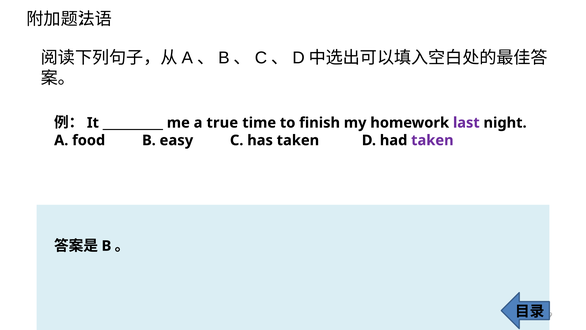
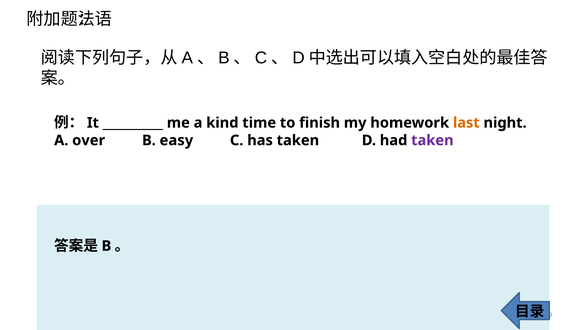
true: true -> kind
last colour: purple -> orange
food: food -> over
